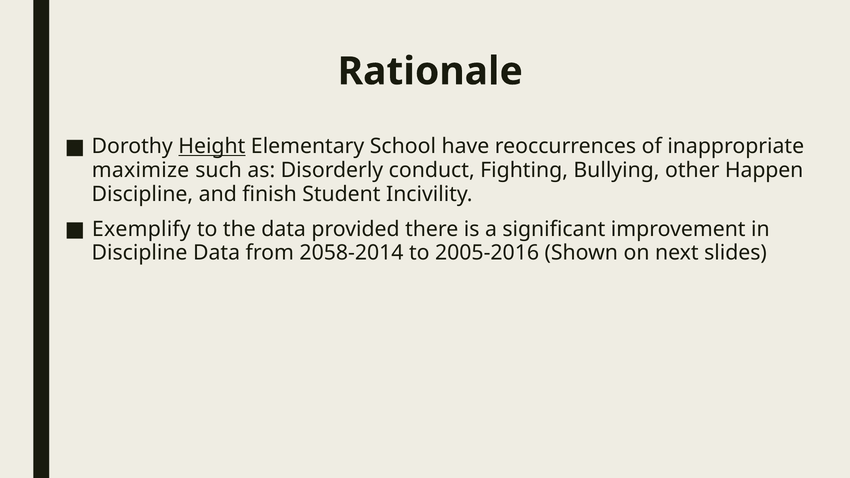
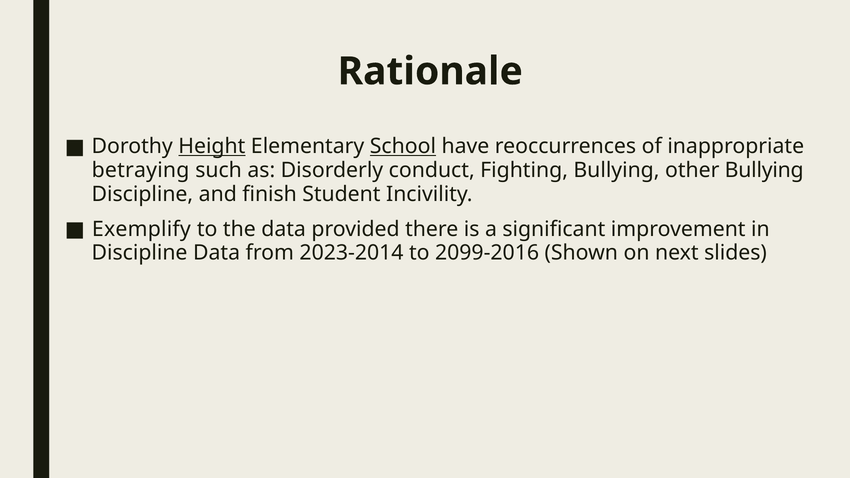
School underline: none -> present
maximize: maximize -> betraying
other Happen: Happen -> Bullying
2058-2014: 2058-2014 -> 2023-2014
2005-2016: 2005-2016 -> 2099-2016
